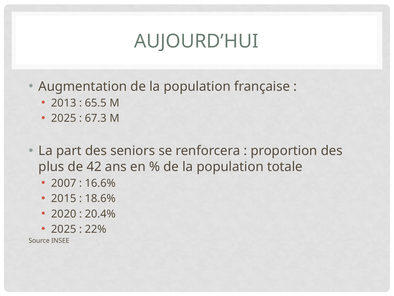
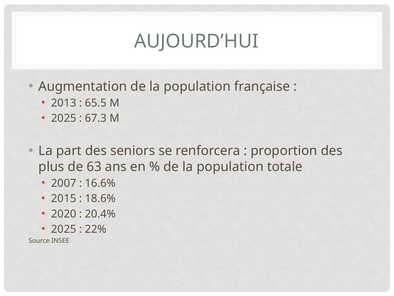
42: 42 -> 63
